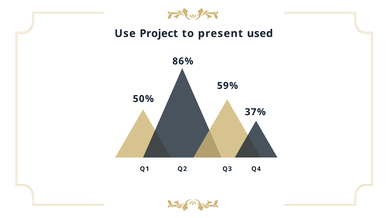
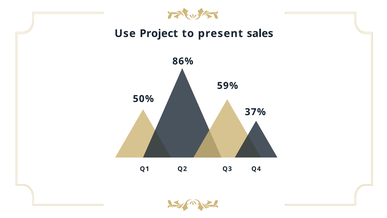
used: used -> sales
